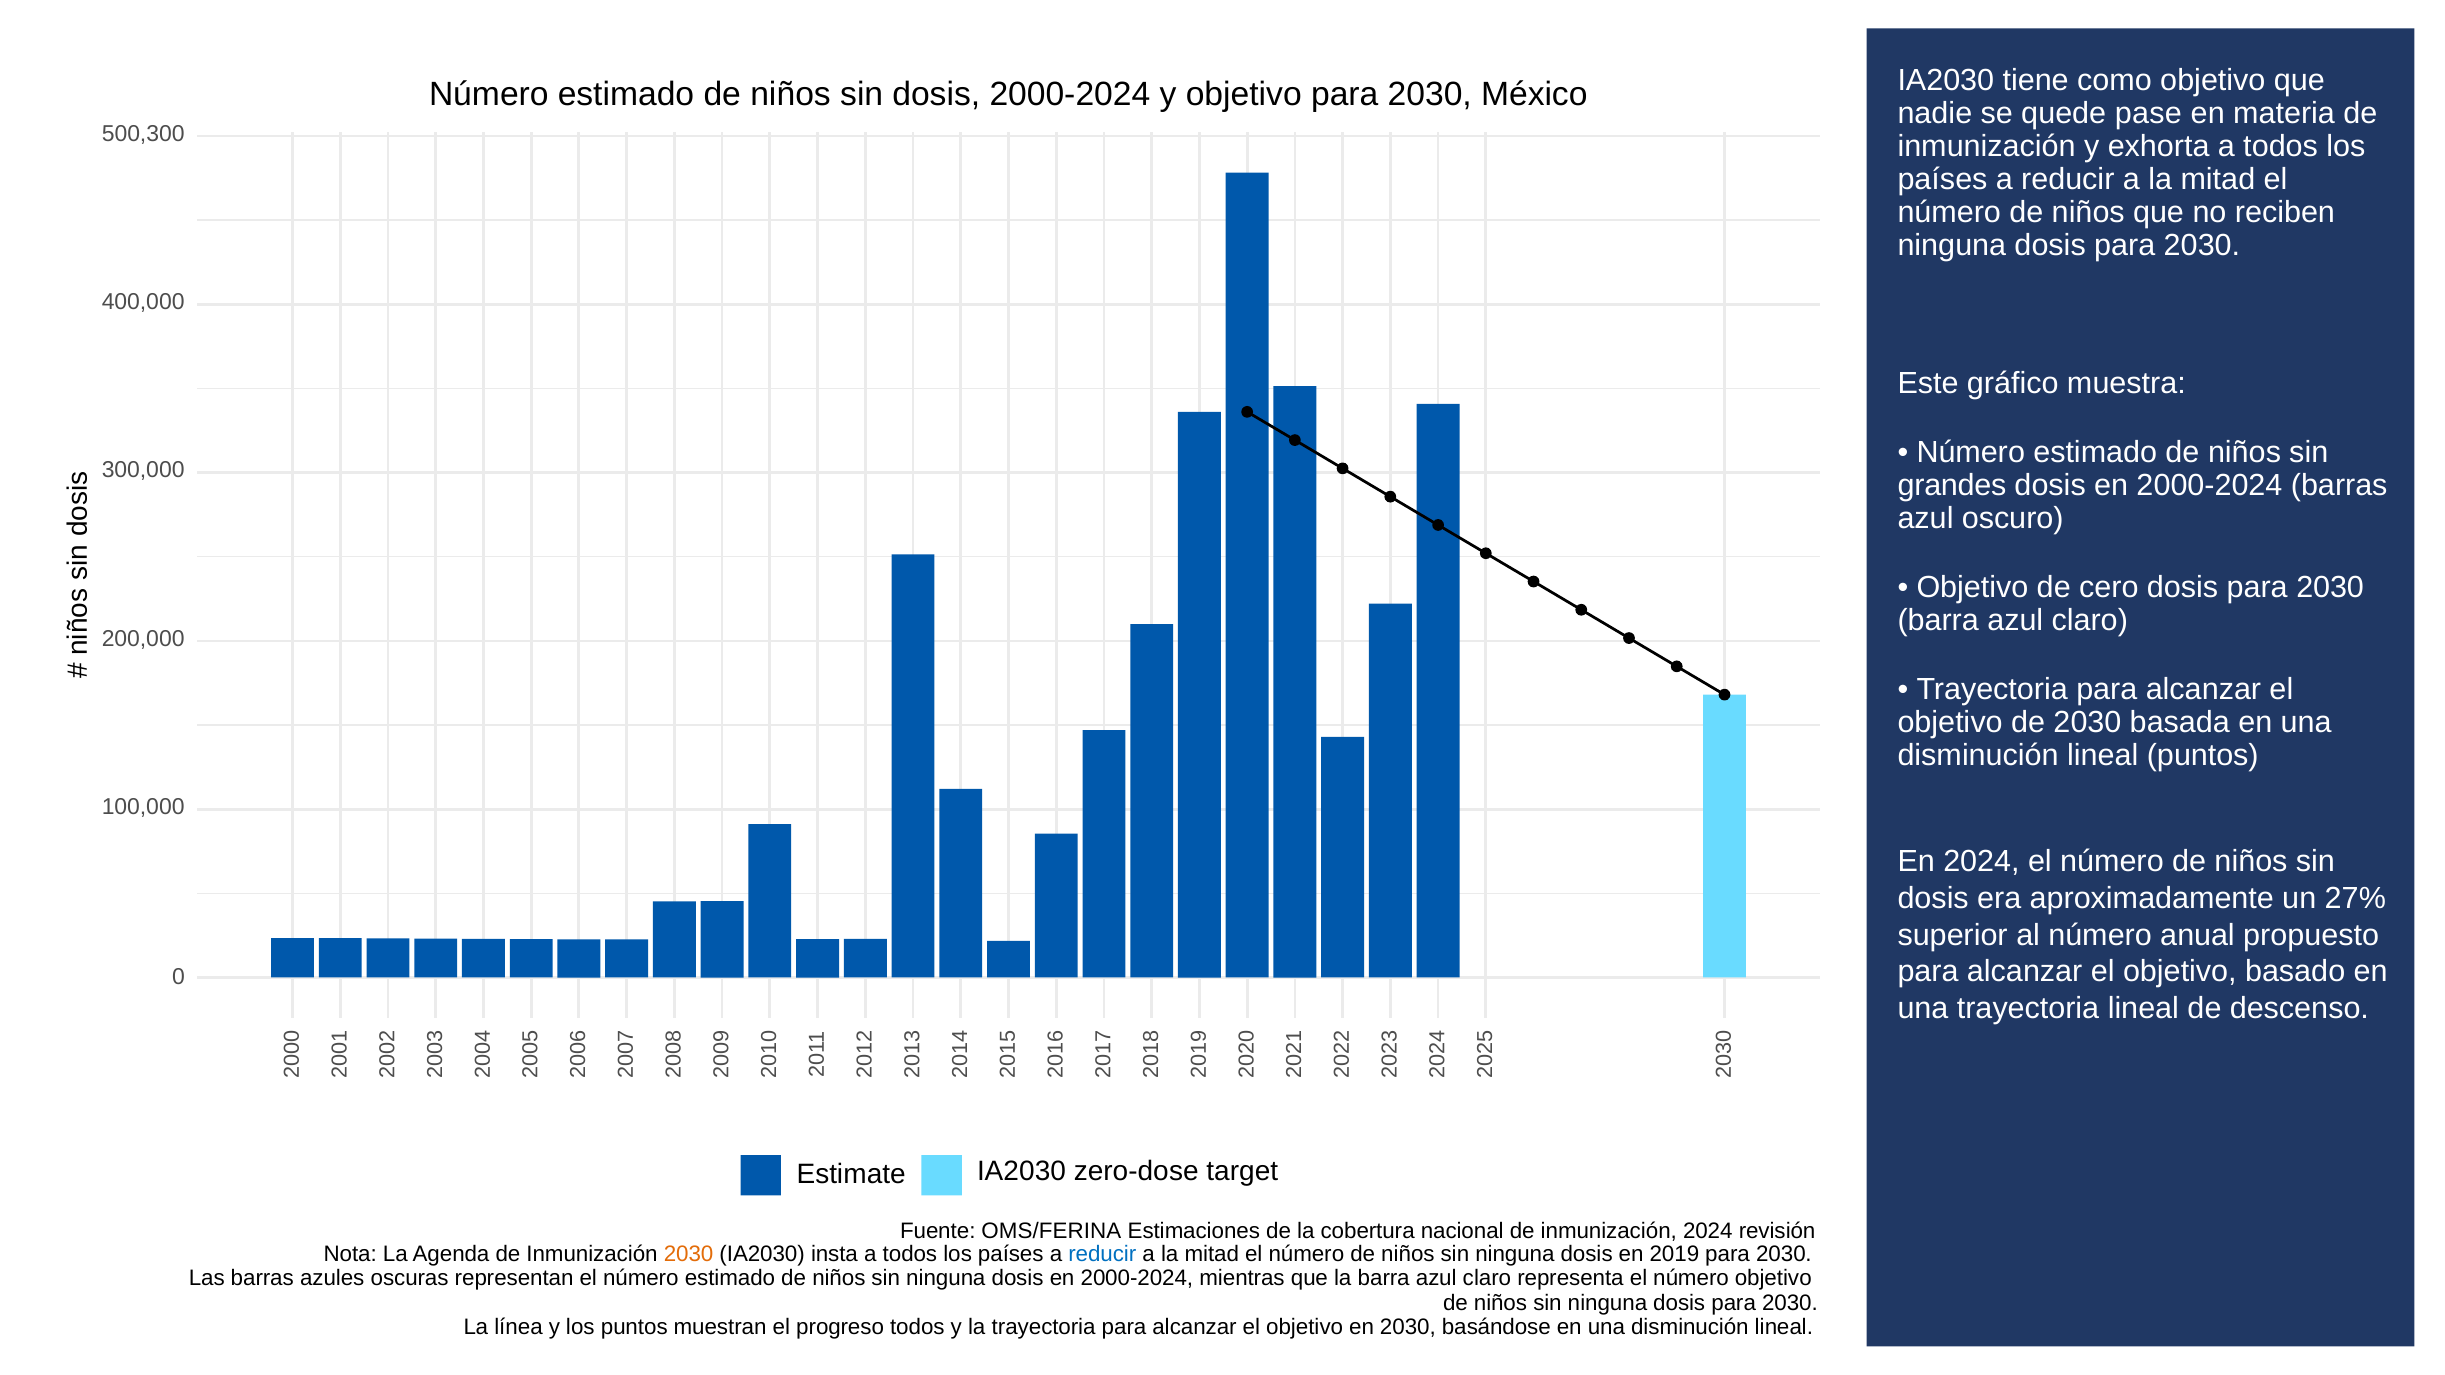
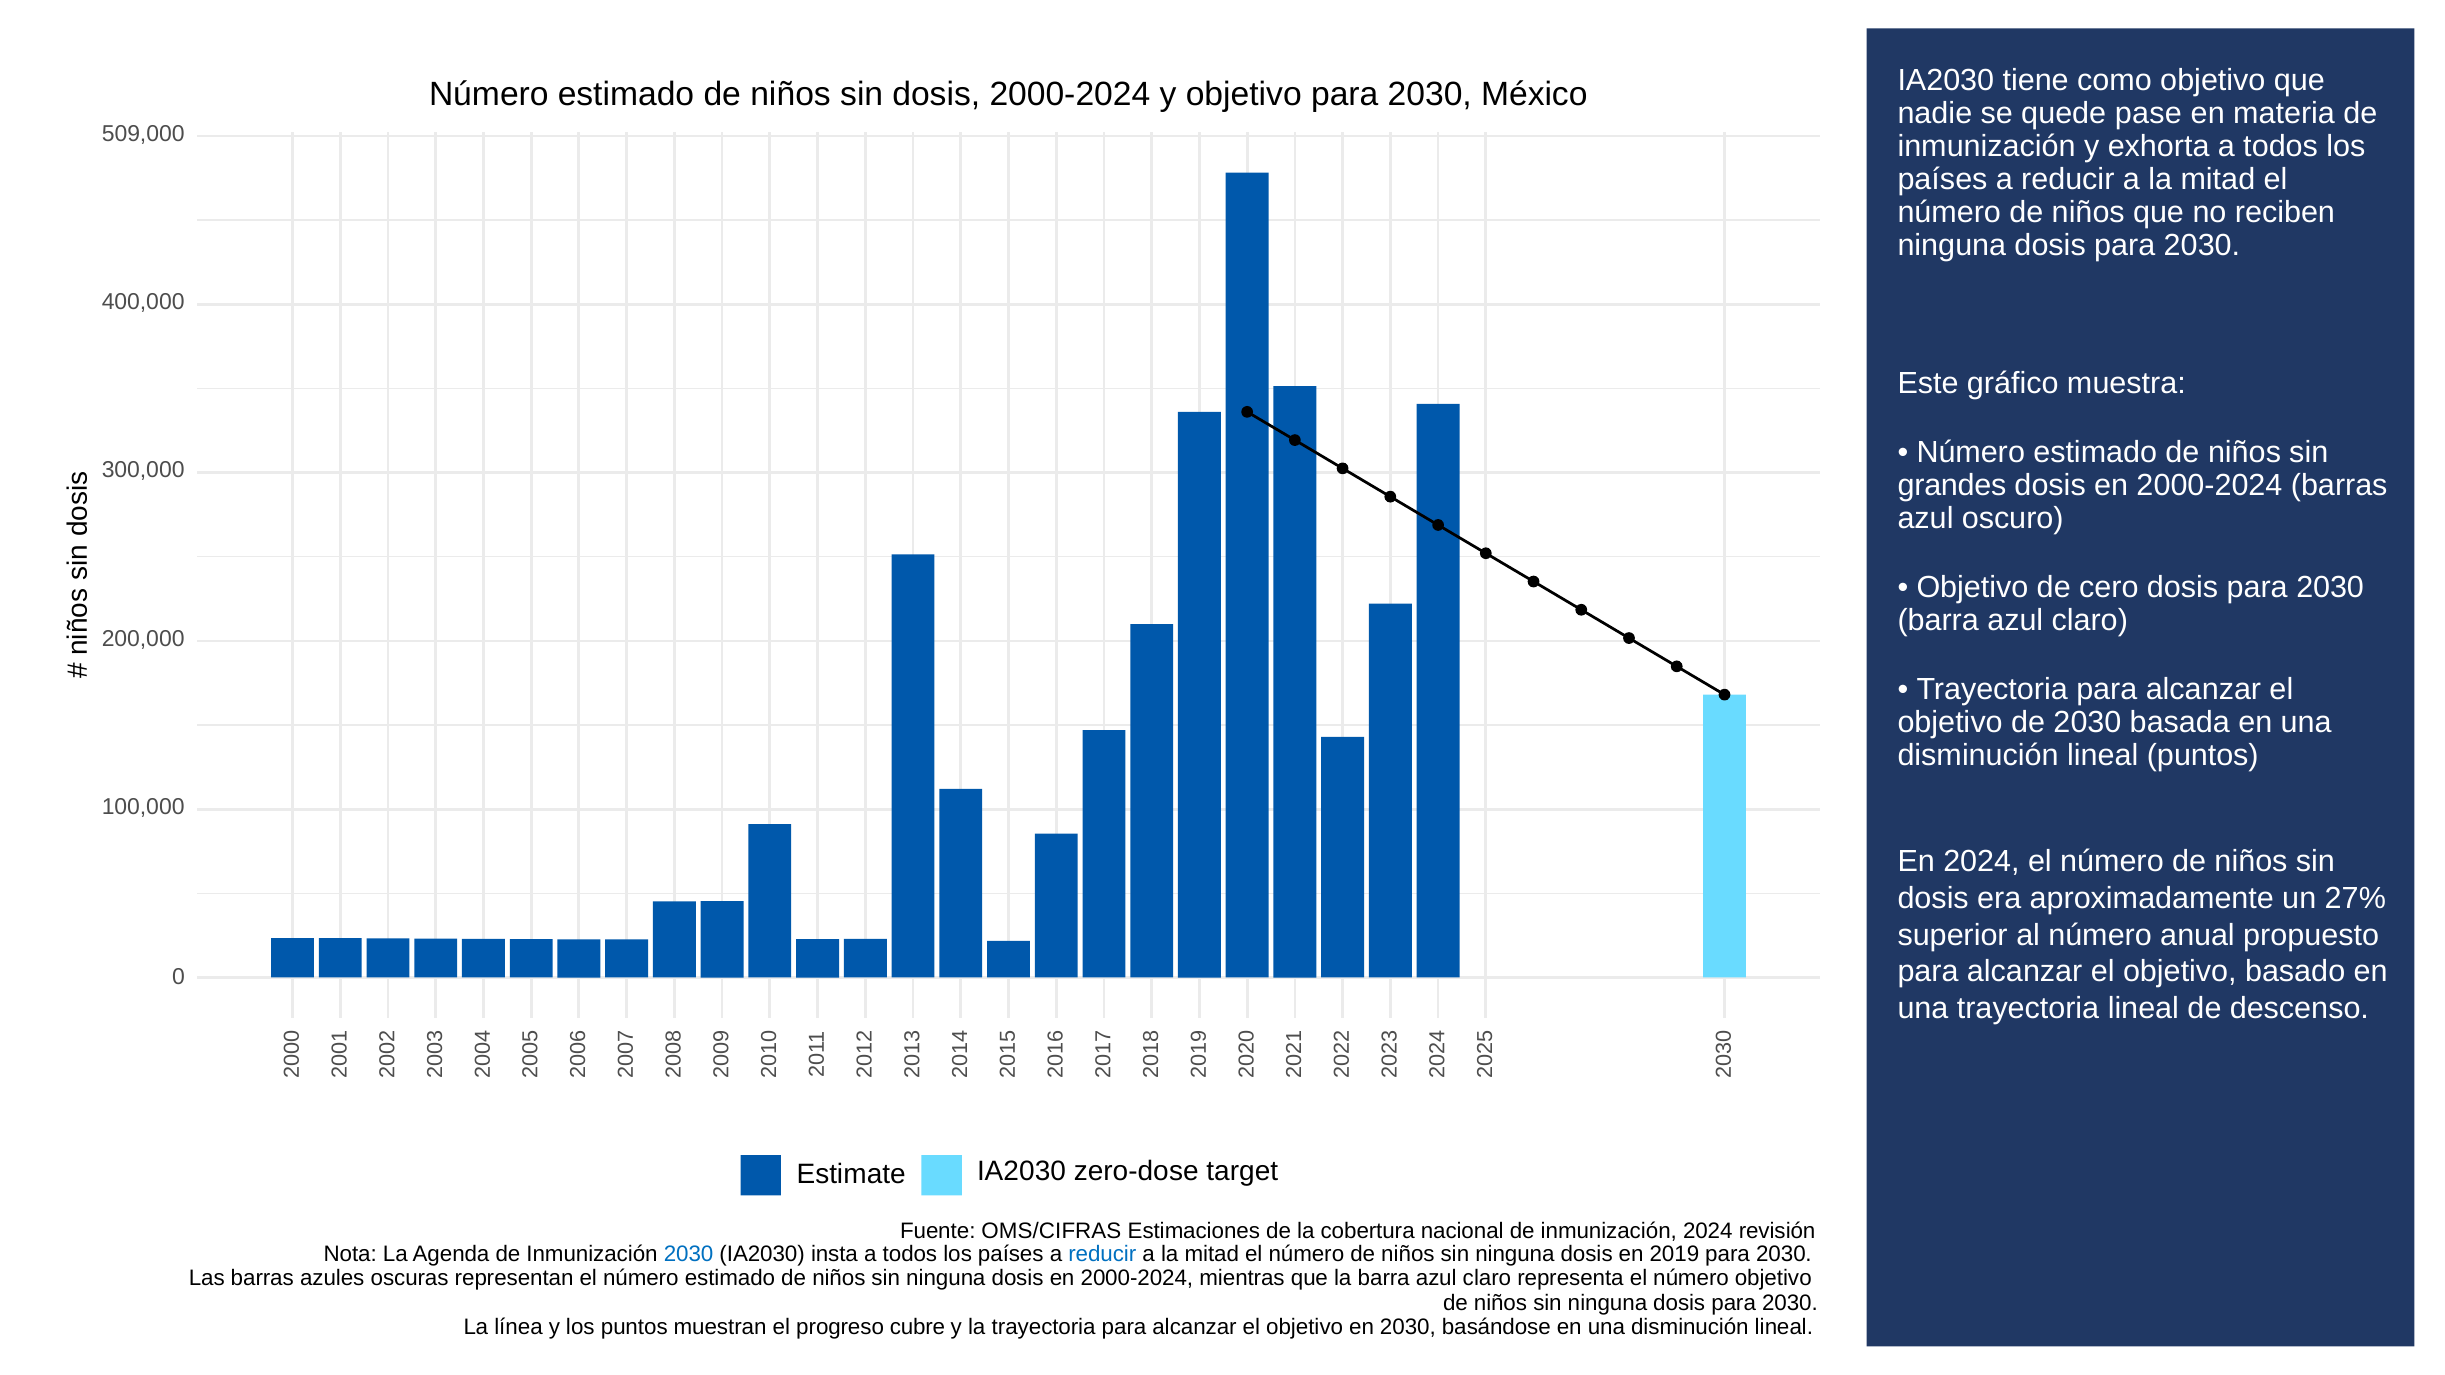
500,300: 500,300 -> 509,000
OMS/FERINA: OMS/FERINA -> OMS/CIFRAS
2030 at (689, 1254) colour: orange -> blue
progreso todos: todos -> cubre
